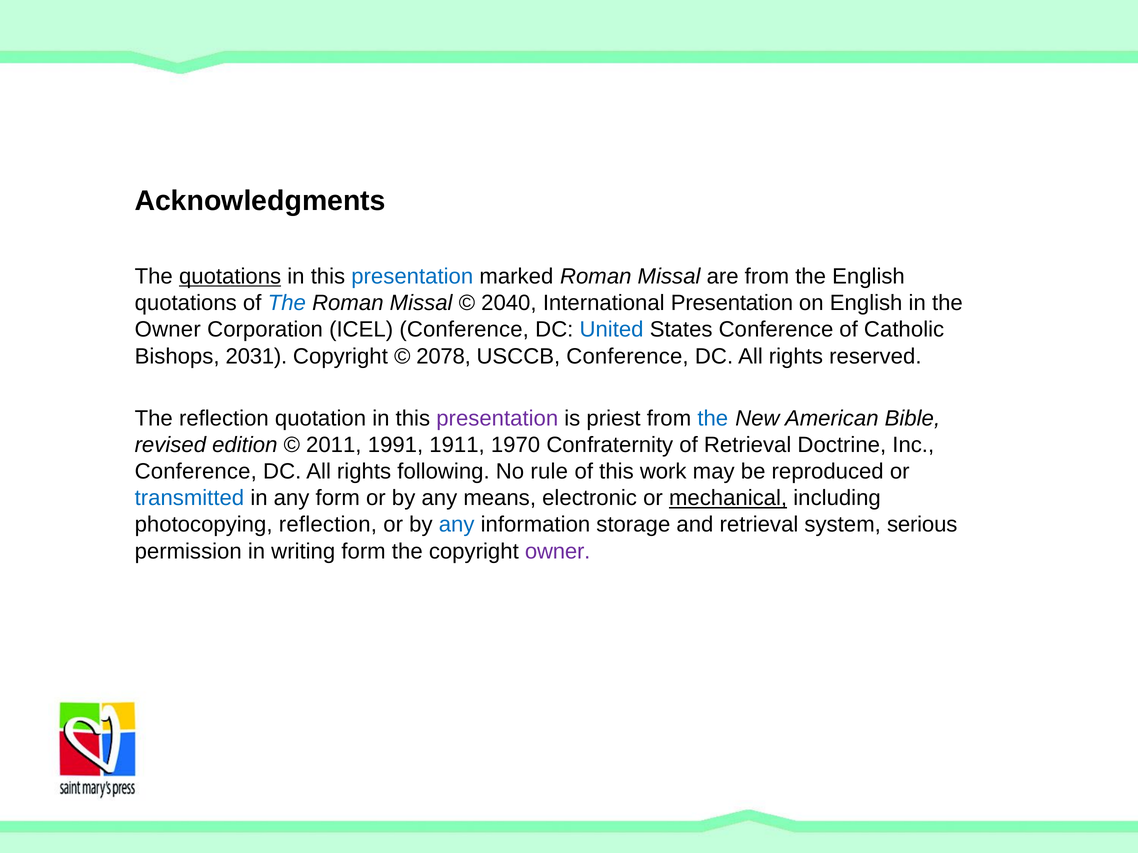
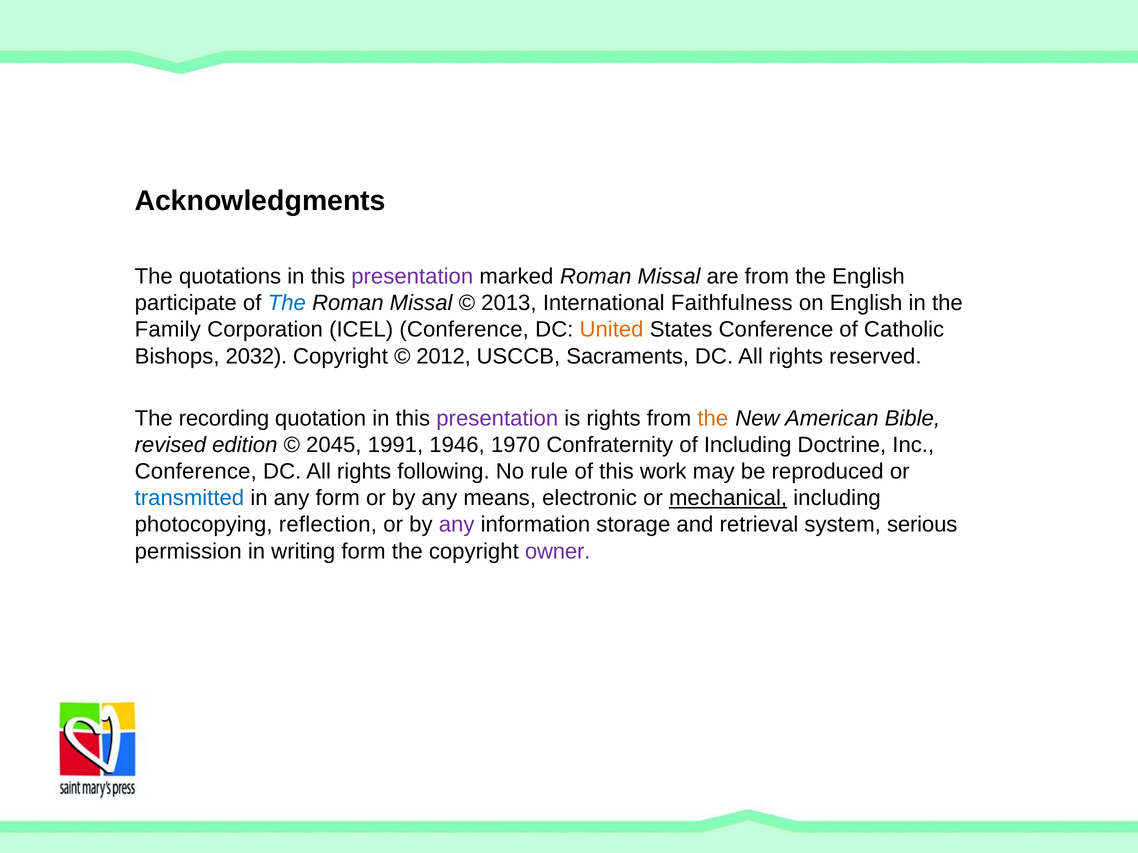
quotations at (230, 277) underline: present -> none
presentation at (412, 277) colour: blue -> purple
quotations at (186, 303): quotations -> participate
2040: 2040 -> 2013
International Presentation: Presentation -> Faithfulness
Owner at (168, 330): Owner -> Family
United colour: blue -> orange
2031: 2031 -> 2032
2078: 2078 -> 2012
USCCB Conference: Conference -> Sacraments
The reflection: reflection -> recording
is priest: priest -> rights
the at (713, 419) colour: blue -> orange
2011: 2011 -> 2045
1911: 1911 -> 1946
of Retrieval: Retrieval -> Including
any at (457, 525) colour: blue -> purple
